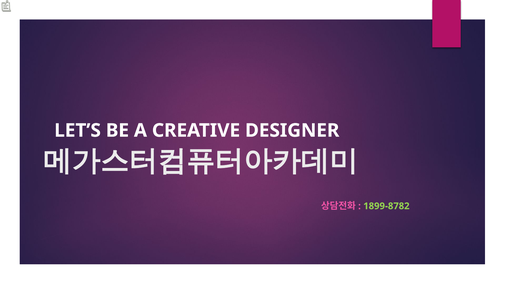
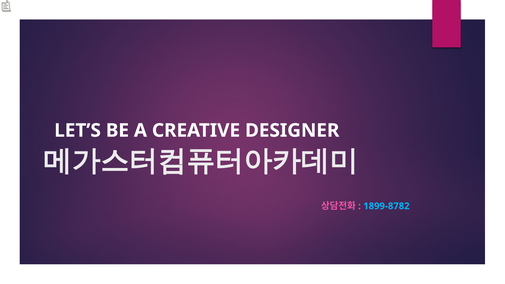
1899-8782 colour: light green -> light blue
